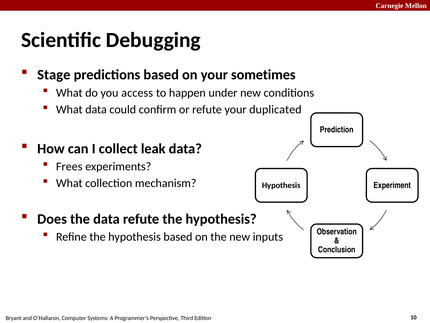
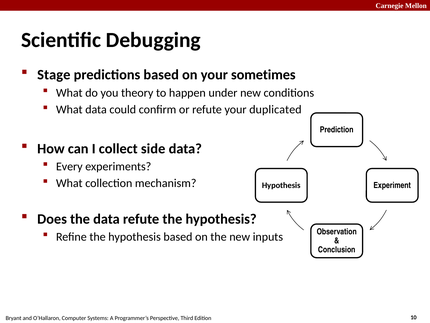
access: access -> theory
leak: leak -> side
Frees: Frees -> Every
